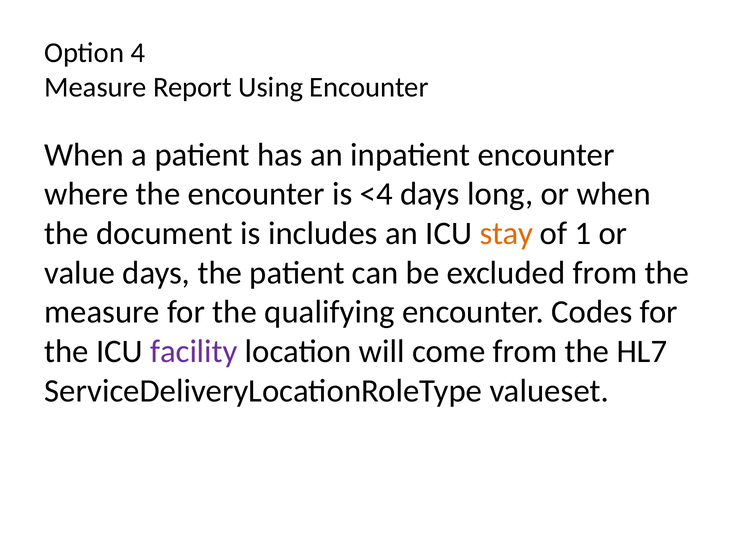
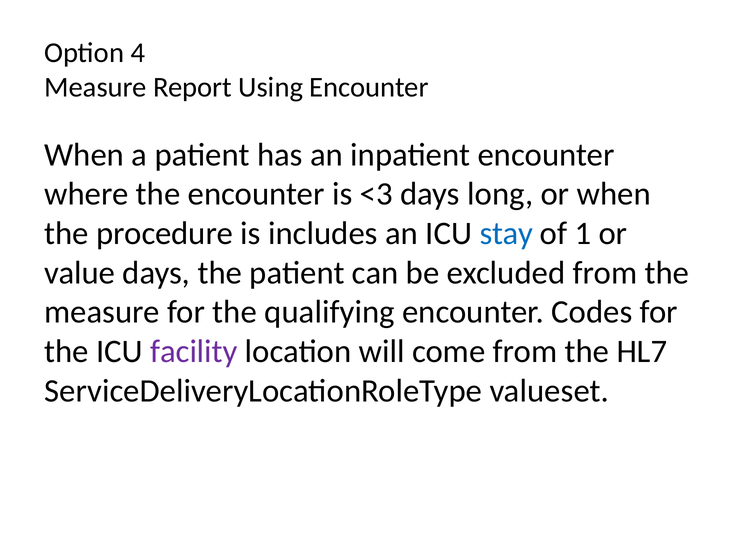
<4: <4 -> <3
document: document -> procedure
stay colour: orange -> blue
